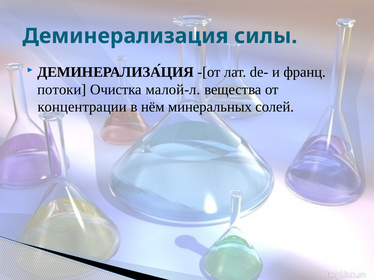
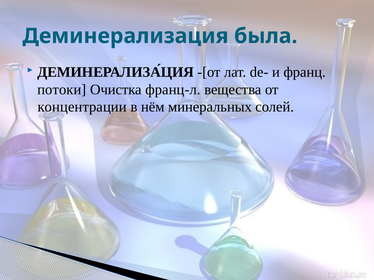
силы: силы -> была
малой-л: малой-л -> франц-л
